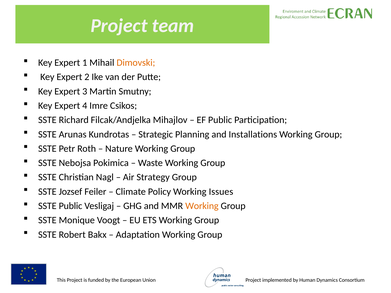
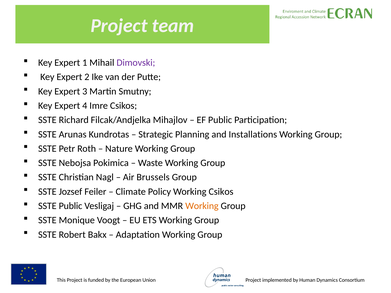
Dimovski colour: orange -> purple
Strategy: Strategy -> Brussels
Working Issues: Issues -> Csikos
